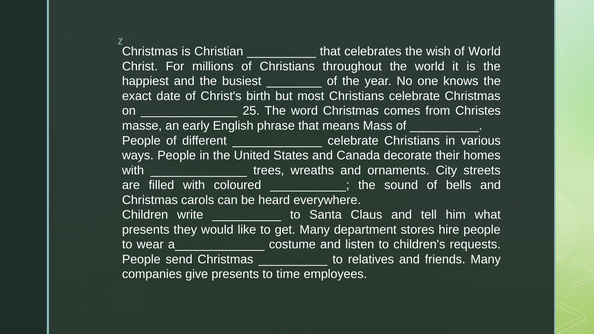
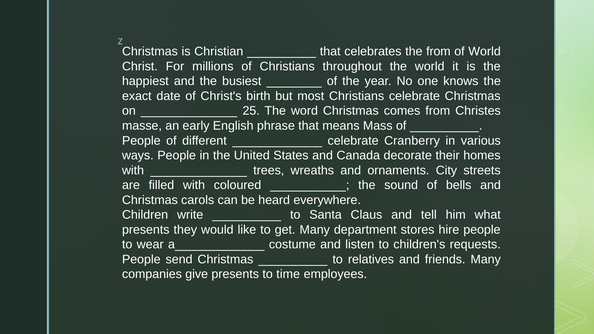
the wish: wish -> from
celebrate Christians: Christians -> Cranberry
